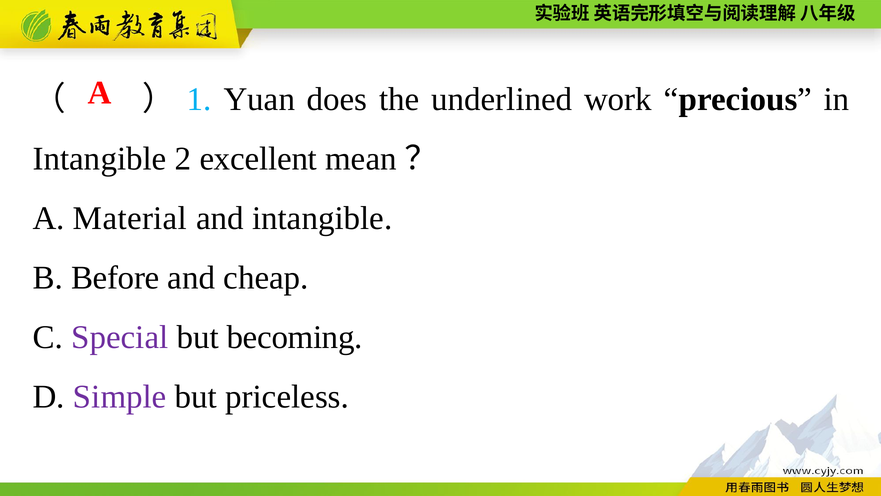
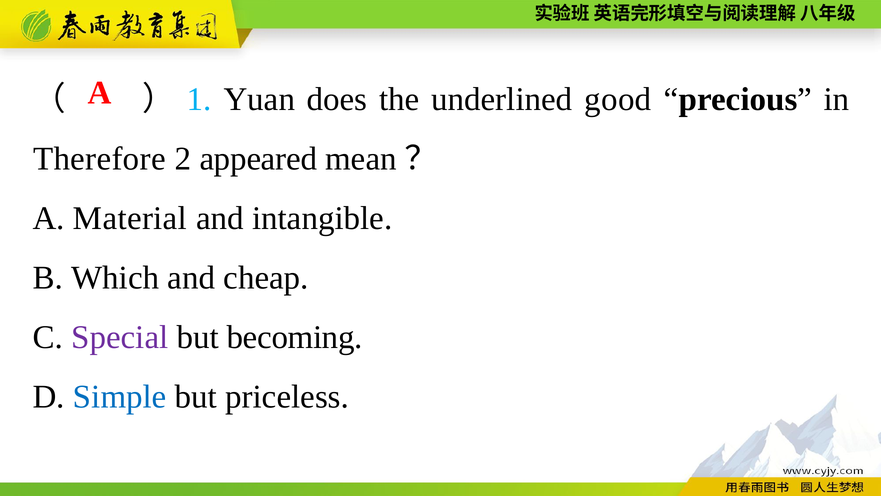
work: work -> good
Intangible at (100, 159): Intangible -> Therefore
excellent: excellent -> appeared
Before: Before -> Which
Simple colour: purple -> blue
